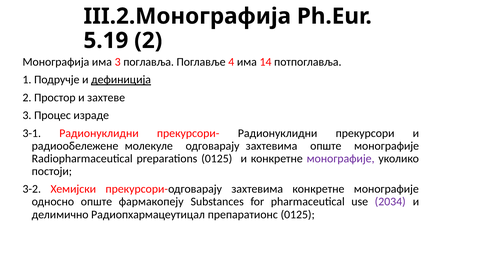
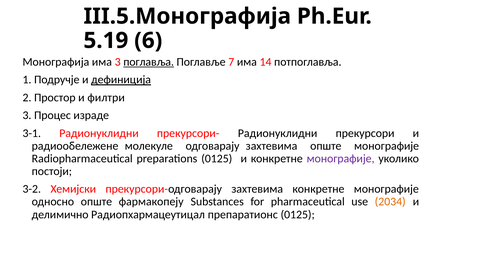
III.2.Монографија: III.2.Монографија -> III.5.Монографија
5.19 2: 2 -> 6
поглавља underline: none -> present
4: 4 -> 7
захтеве: захтеве -> филтри
2034 colour: purple -> orange
